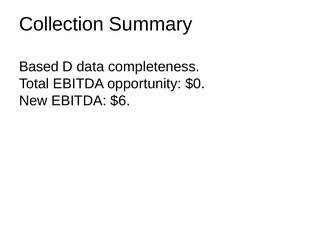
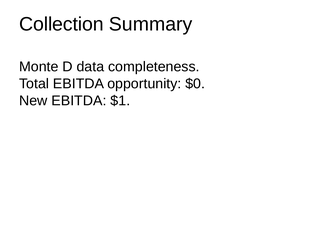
Based: Based -> Monte
$6: $6 -> $1
